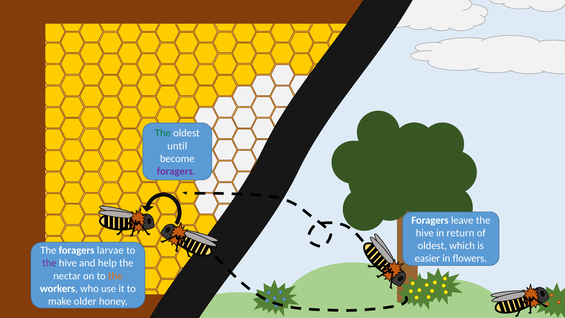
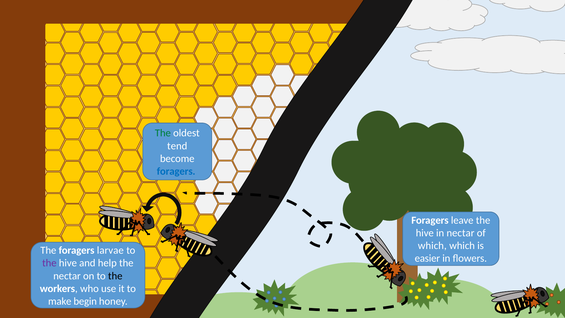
until: until -> tend
foragers at (176, 171) colour: purple -> blue
in return: return -> nectar
oldest at (432, 246): oldest -> which
the at (115, 276) colour: orange -> black
older: older -> begin
